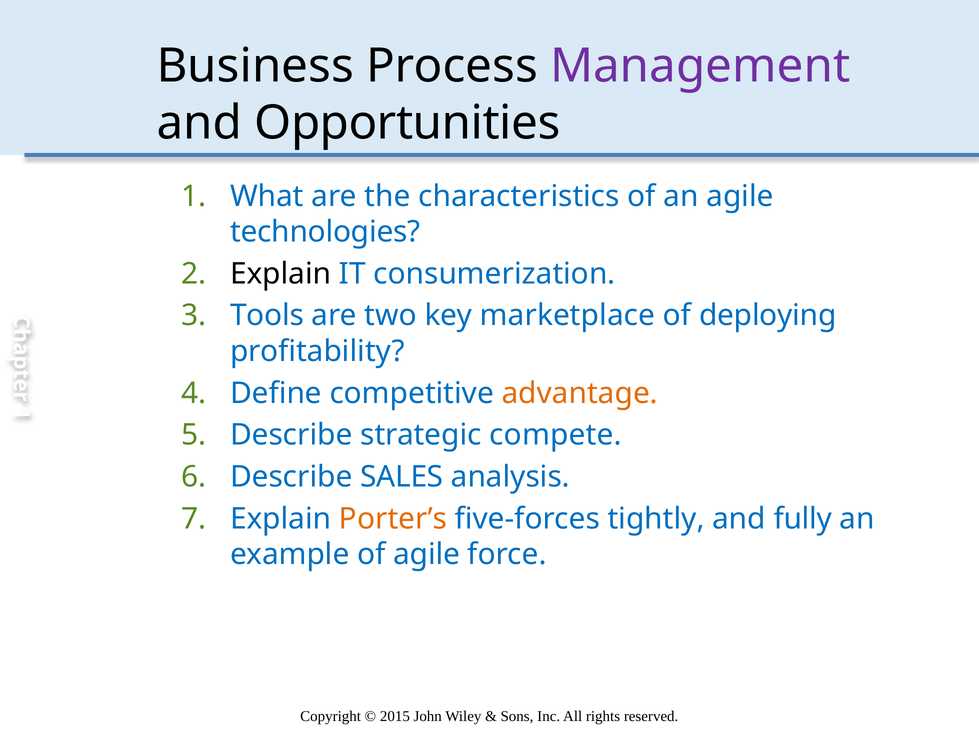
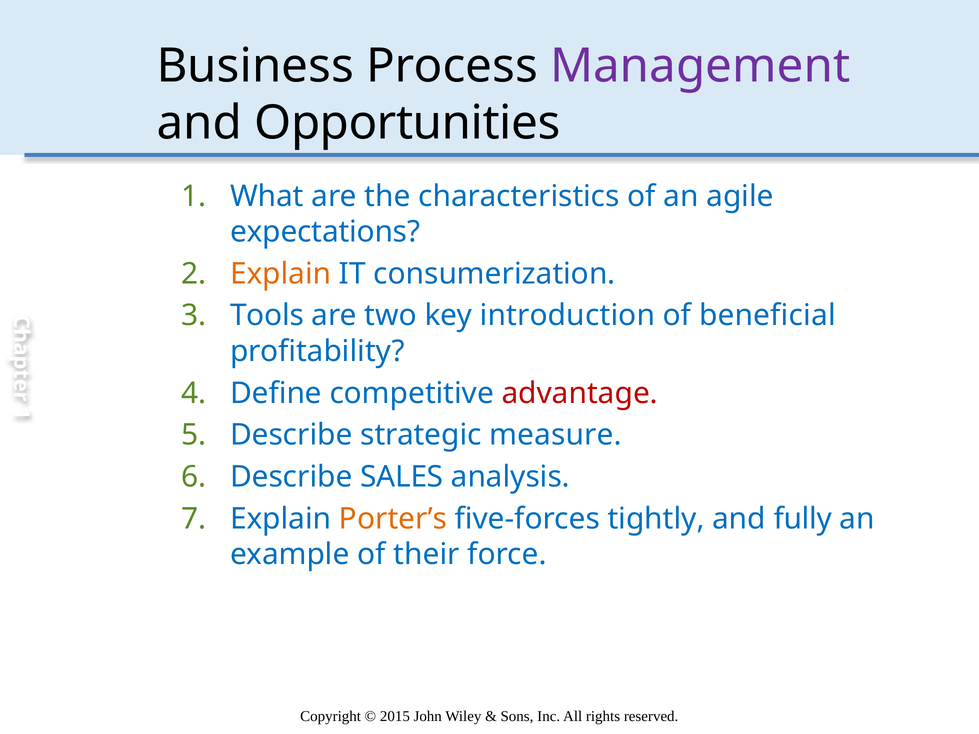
technologies: technologies -> expectations
Explain at (281, 274) colour: black -> orange
marketplace: marketplace -> introduction
deploying: deploying -> beneficial
advantage colour: orange -> red
compete: compete -> measure
of agile: agile -> their
